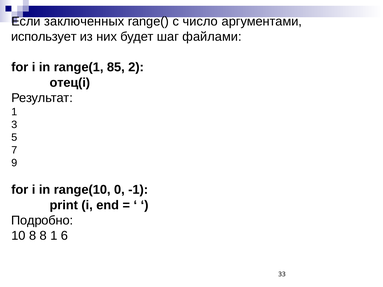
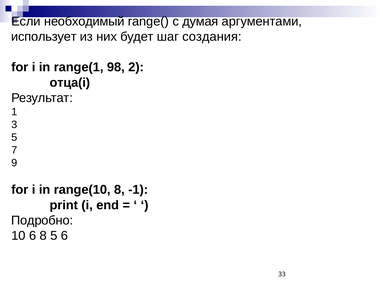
заключенных: заключенных -> необходимый
число: число -> думая
файлами: файлами -> создания
85: 85 -> 98
отец(i: отец(i -> отца(i
range(10 0: 0 -> 8
10 8: 8 -> 6
8 1: 1 -> 5
